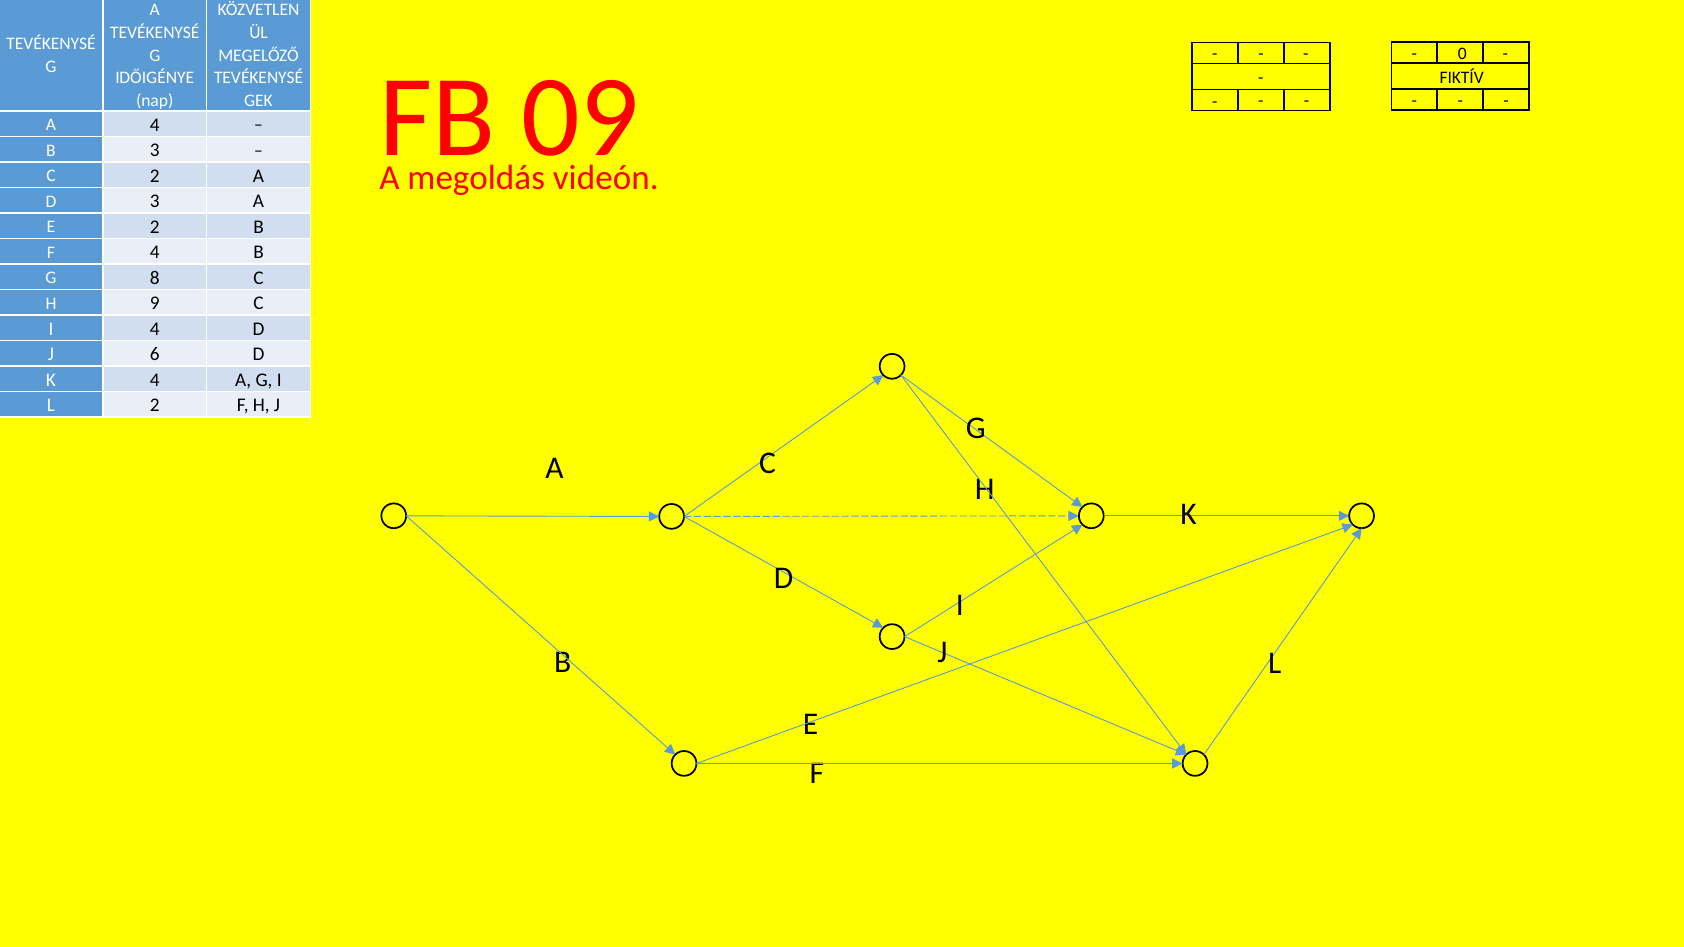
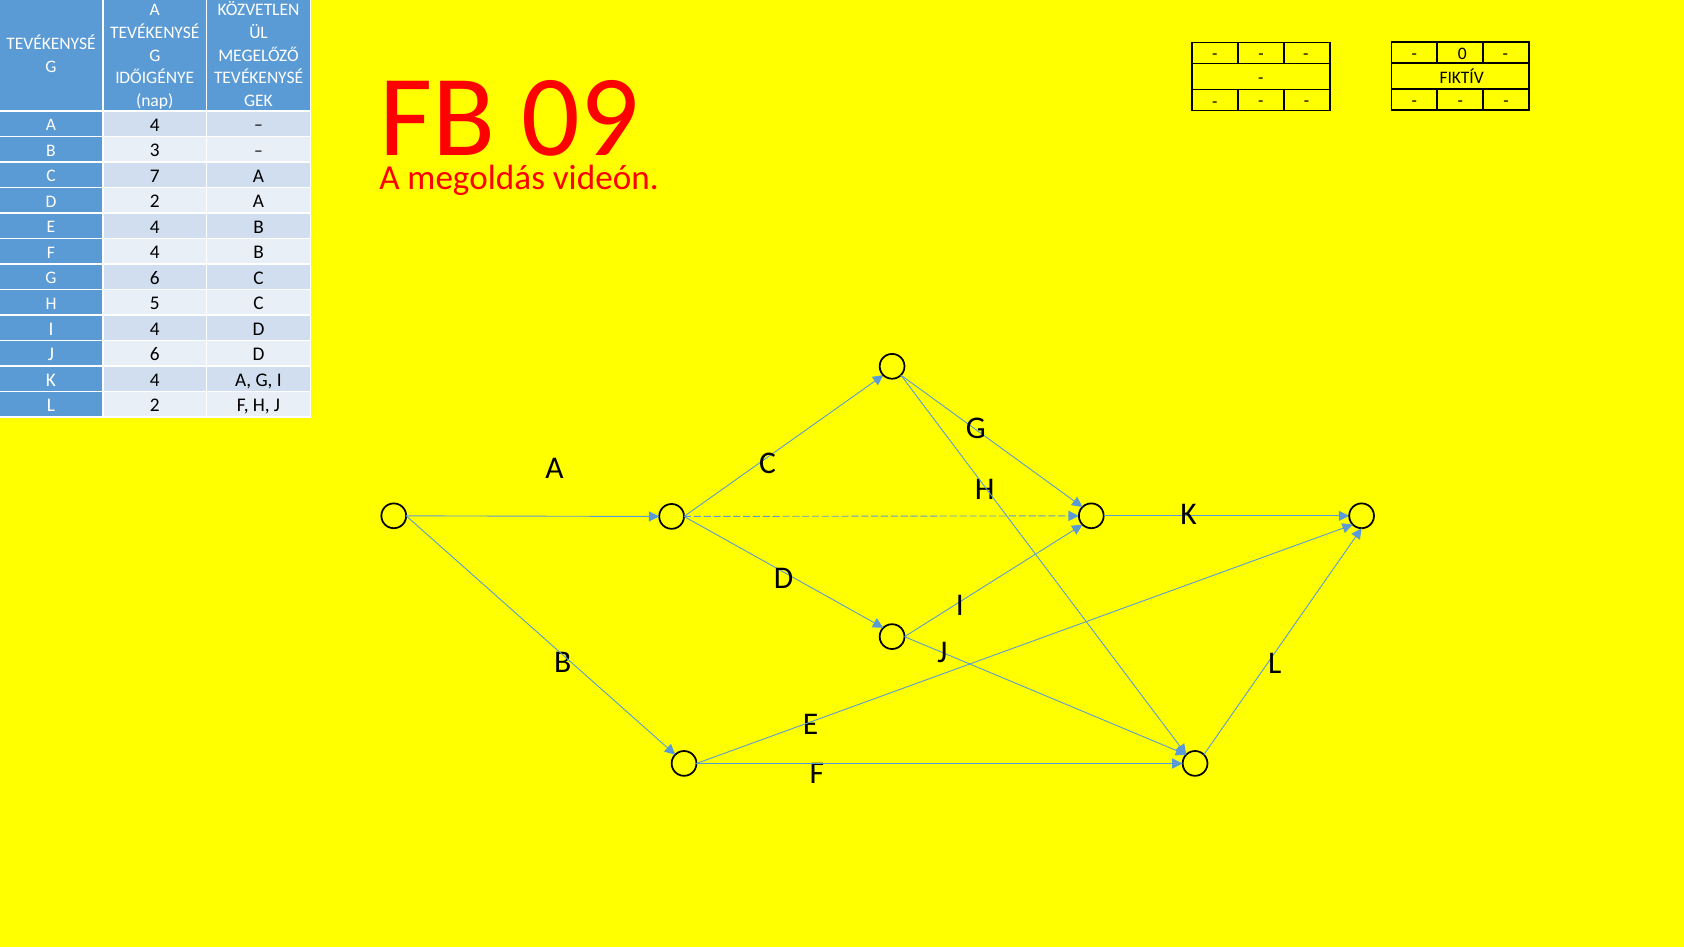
C 2: 2 -> 7
D 3: 3 -> 2
E 2: 2 -> 4
G 8: 8 -> 6
9: 9 -> 5
